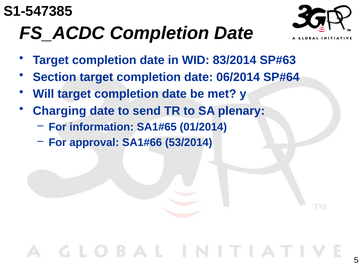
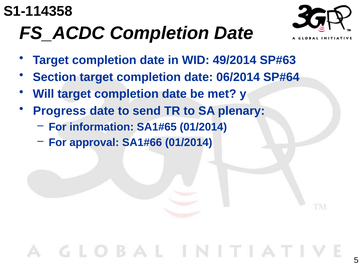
S1-547385: S1-547385 -> S1-114358
83/2014: 83/2014 -> 49/2014
Charging: Charging -> Progress
53/2014 at (189, 142): 53/2014 -> 01/2014
